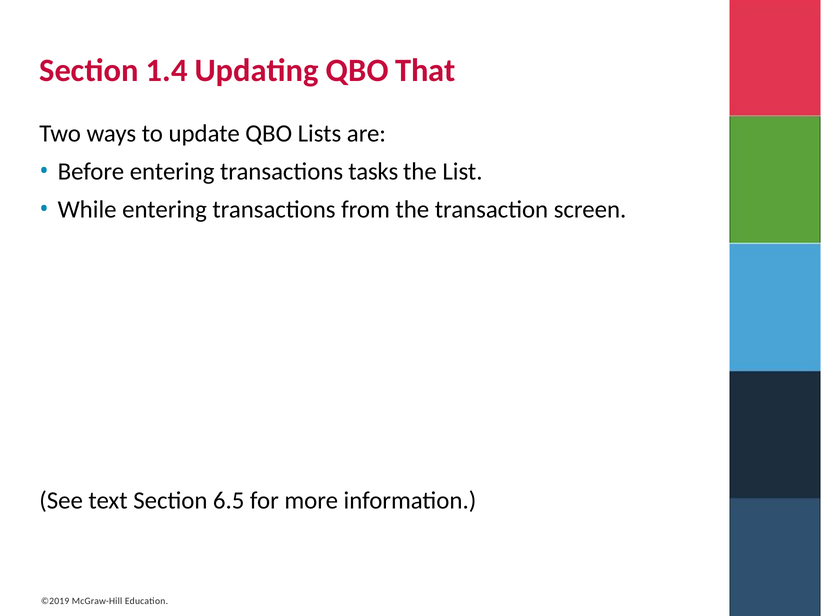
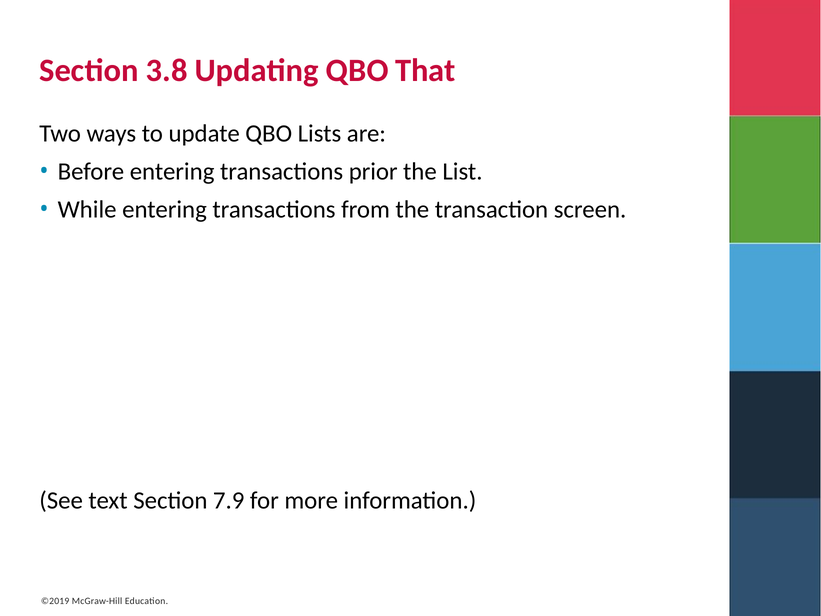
1.4: 1.4 -> 3.8
tasks: tasks -> prior
6.5: 6.5 -> 7.9
